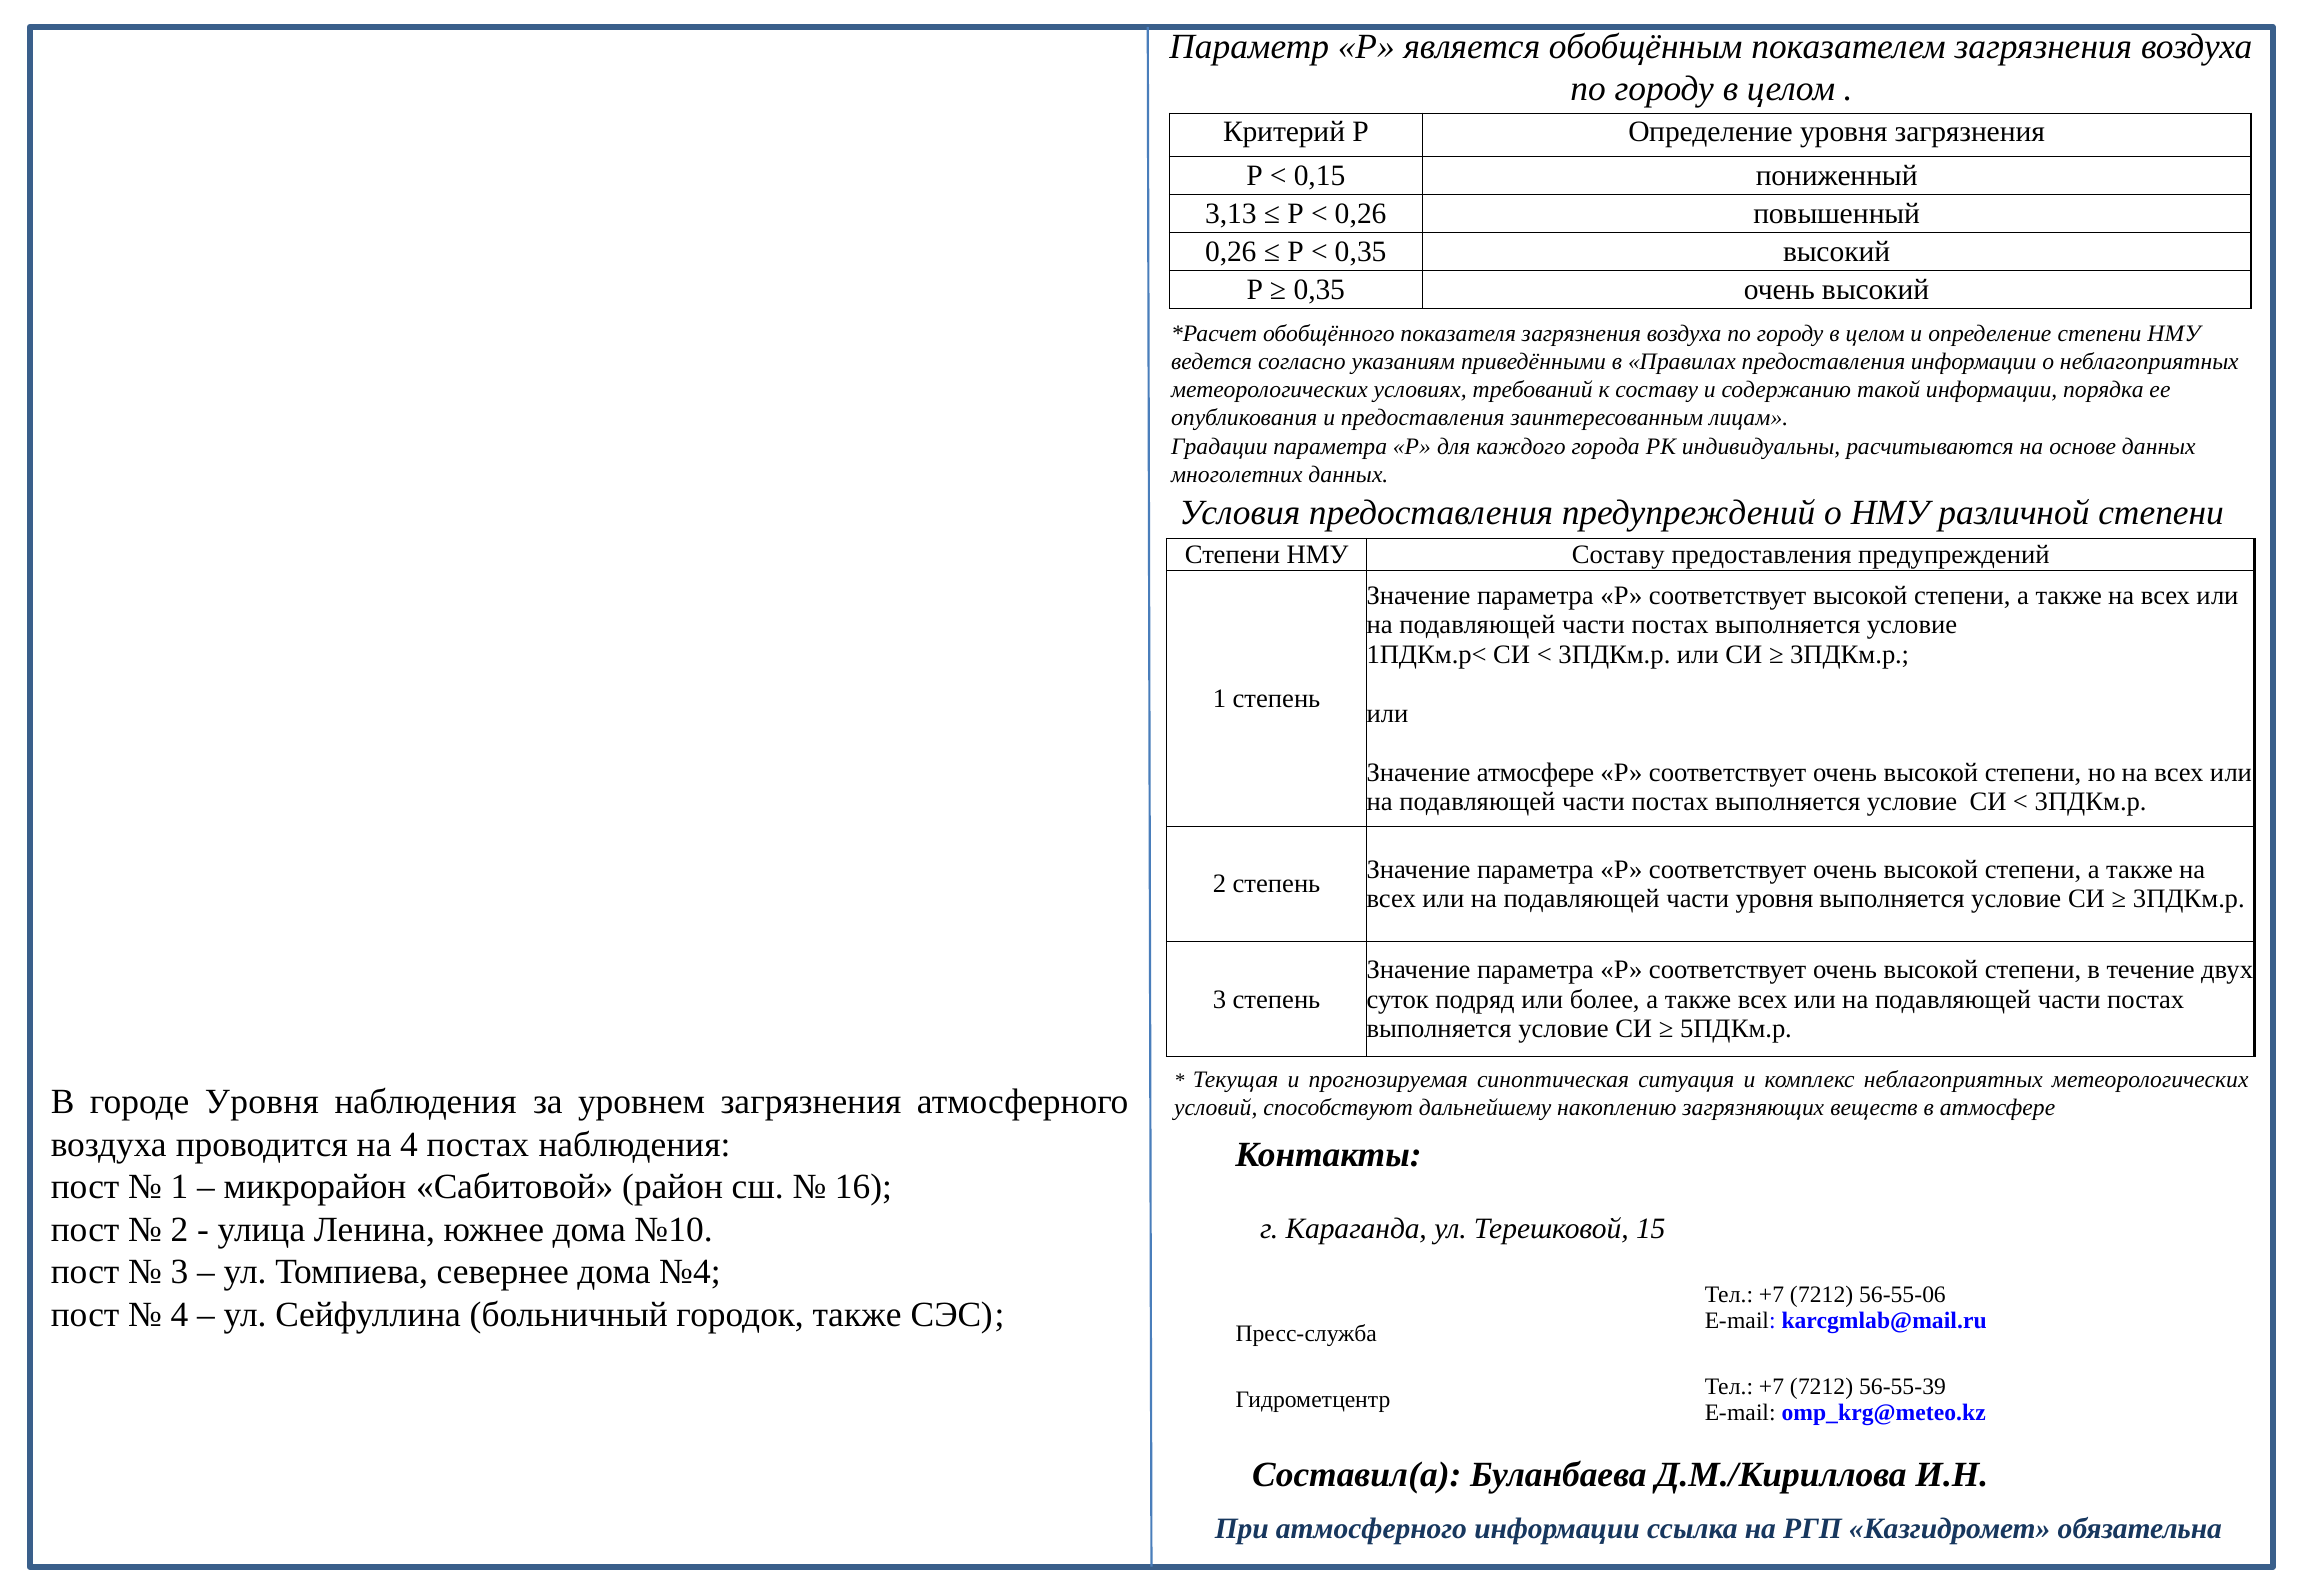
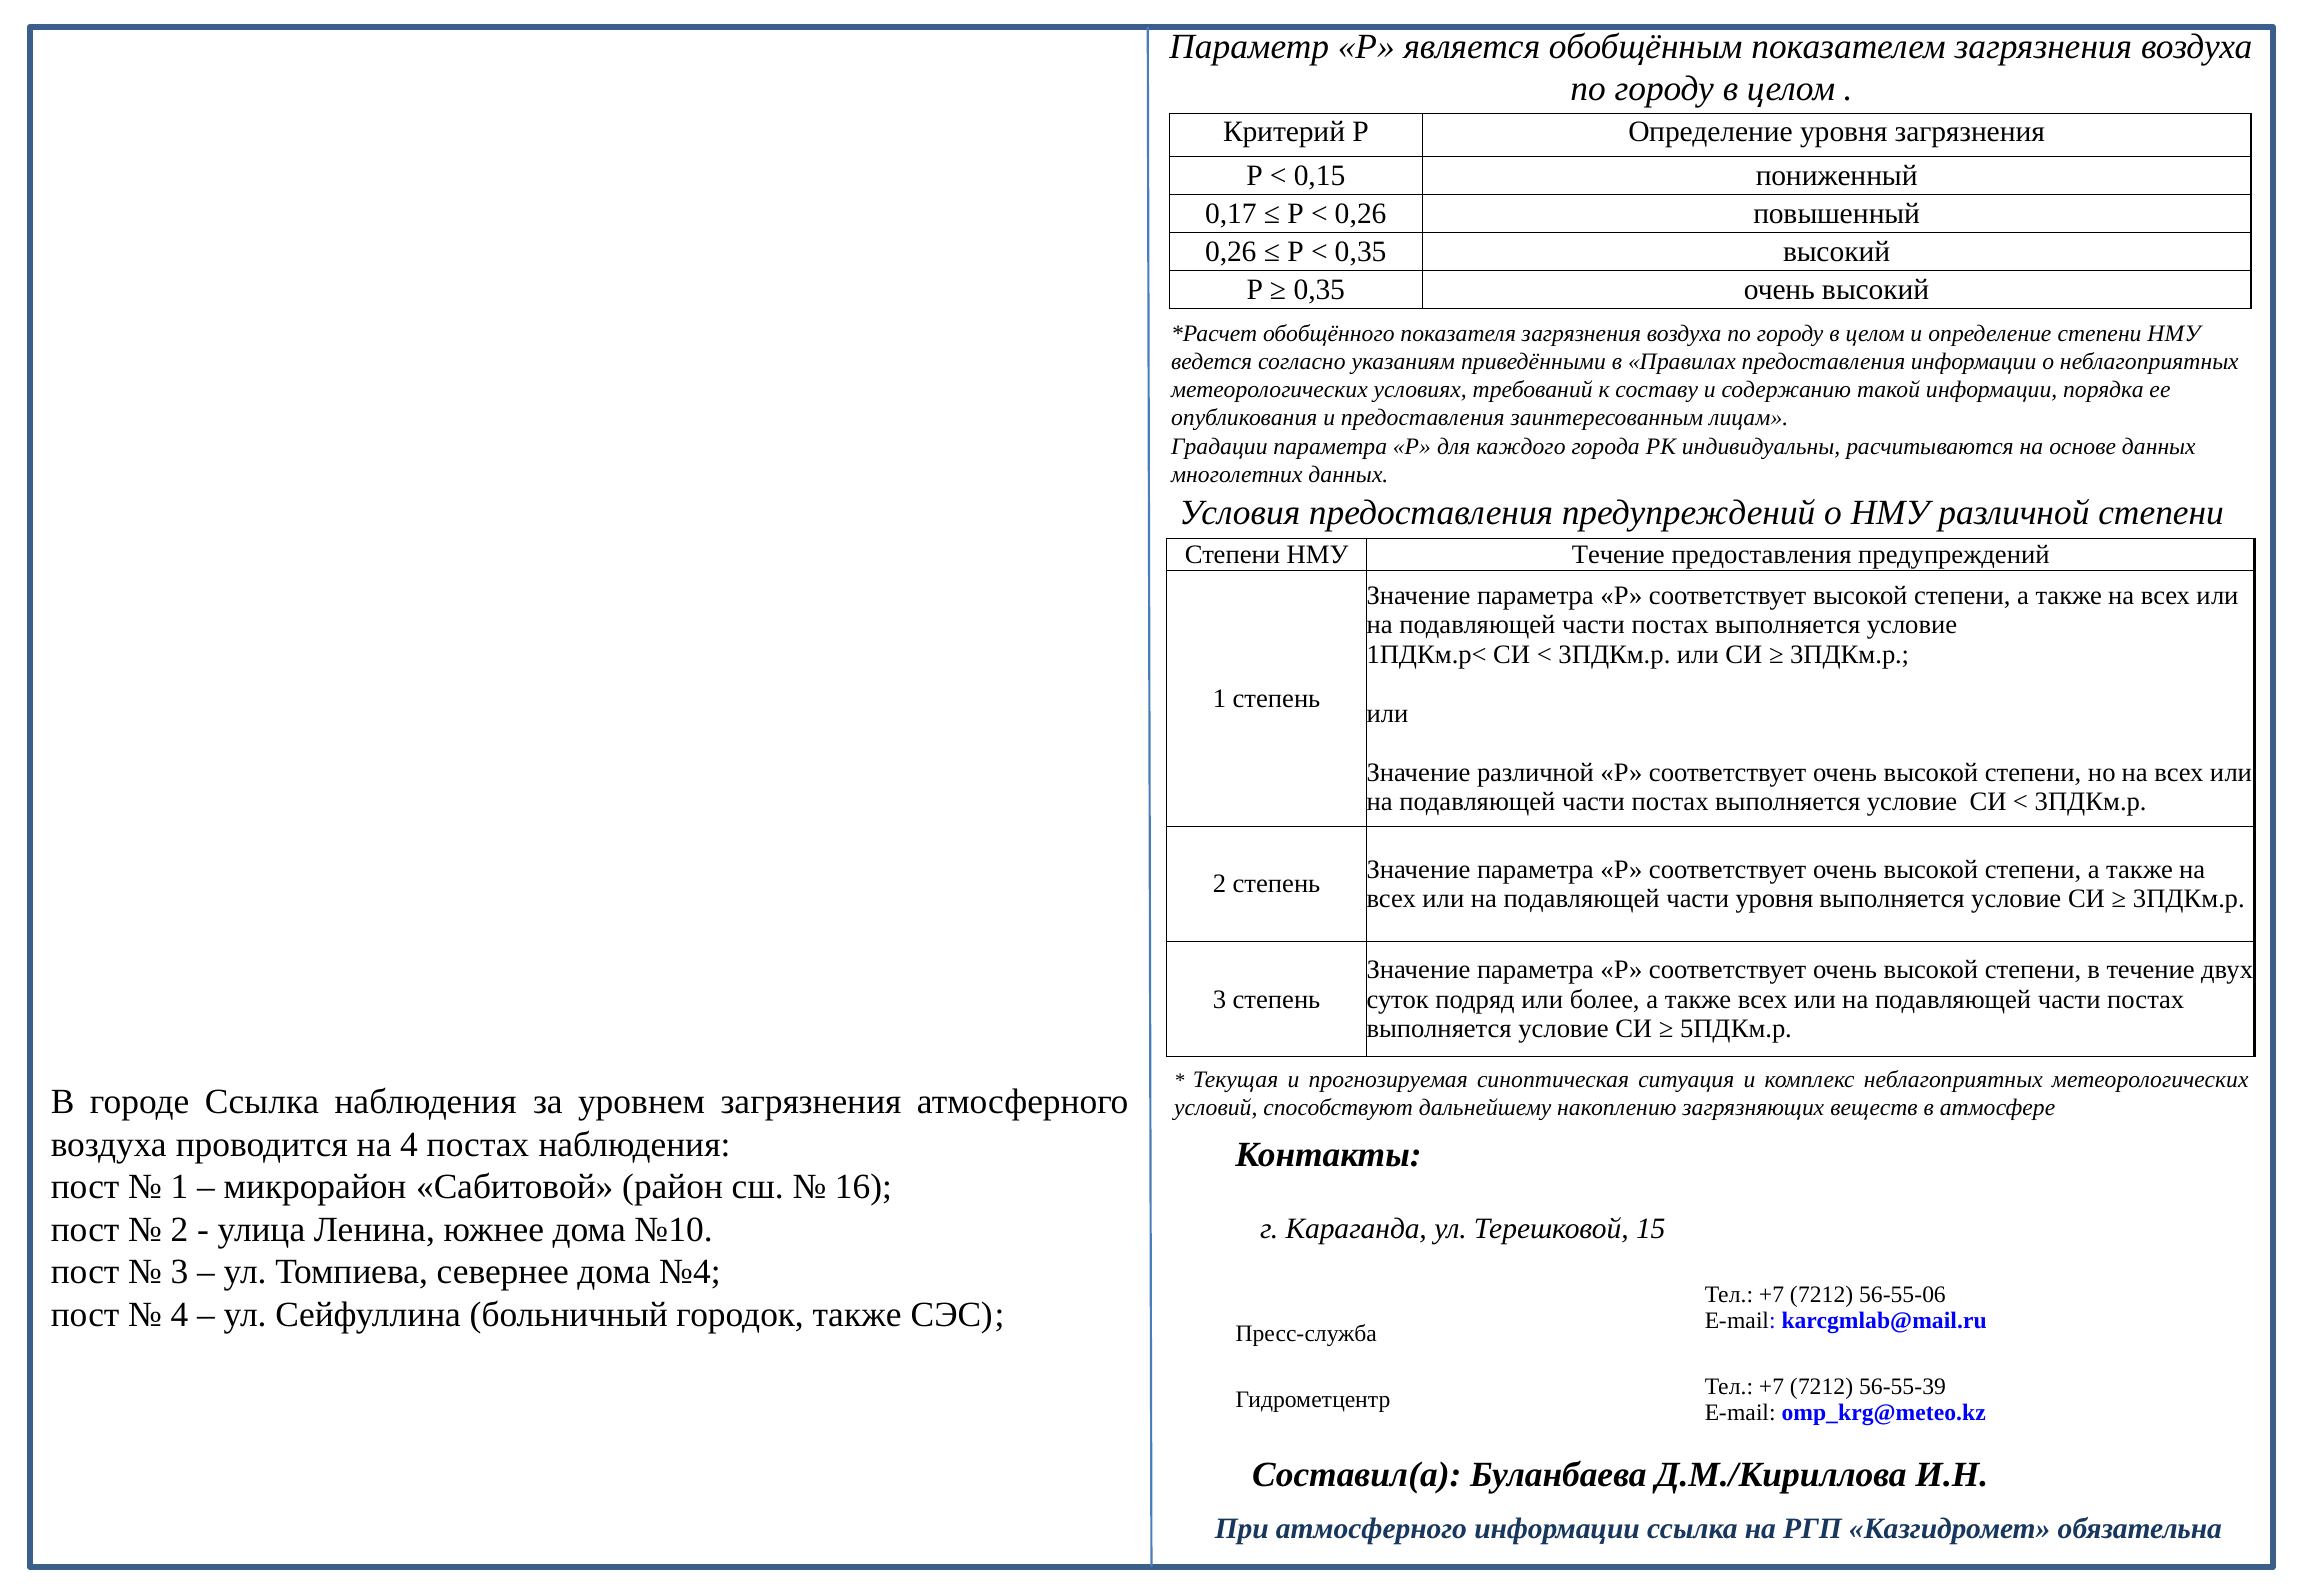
3,13: 3,13 -> 0,17
НМУ Составу: Составу -> Течение
Значение атмосфере: атмосфере -> различной
городе Уровня: Уровня -> Ссылка
